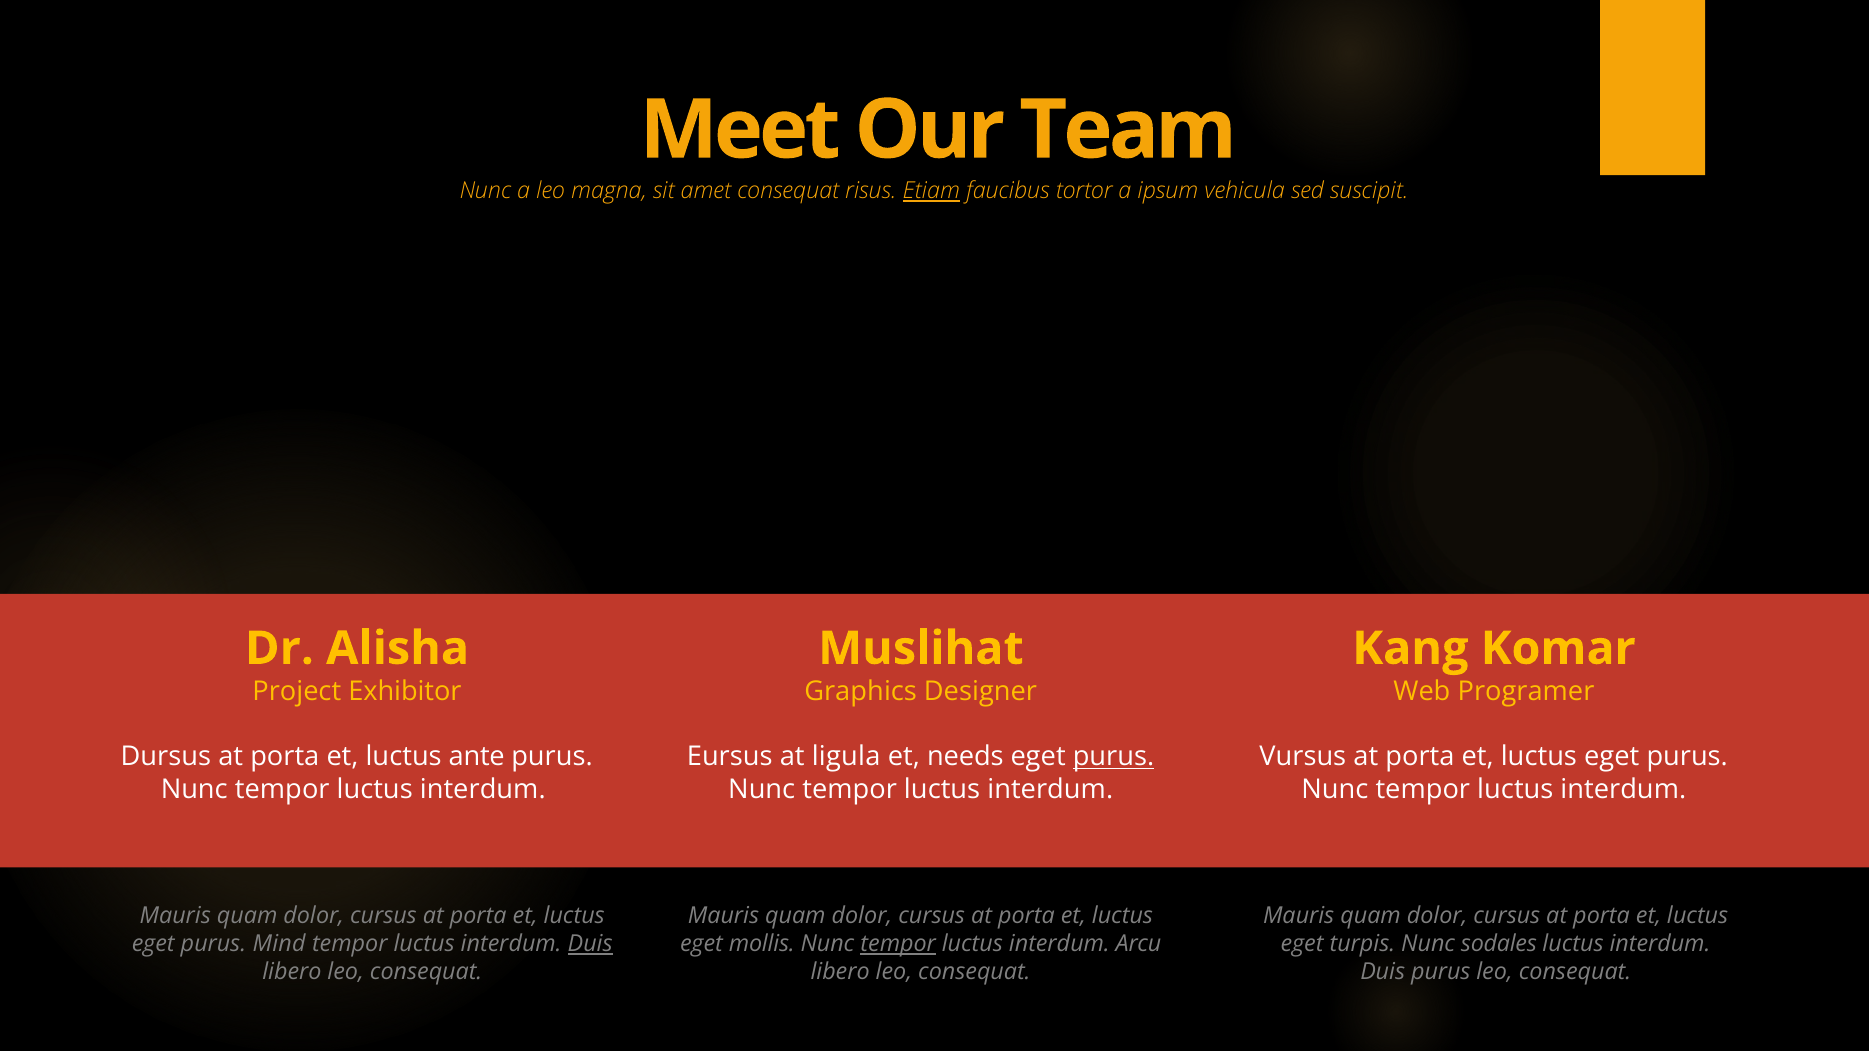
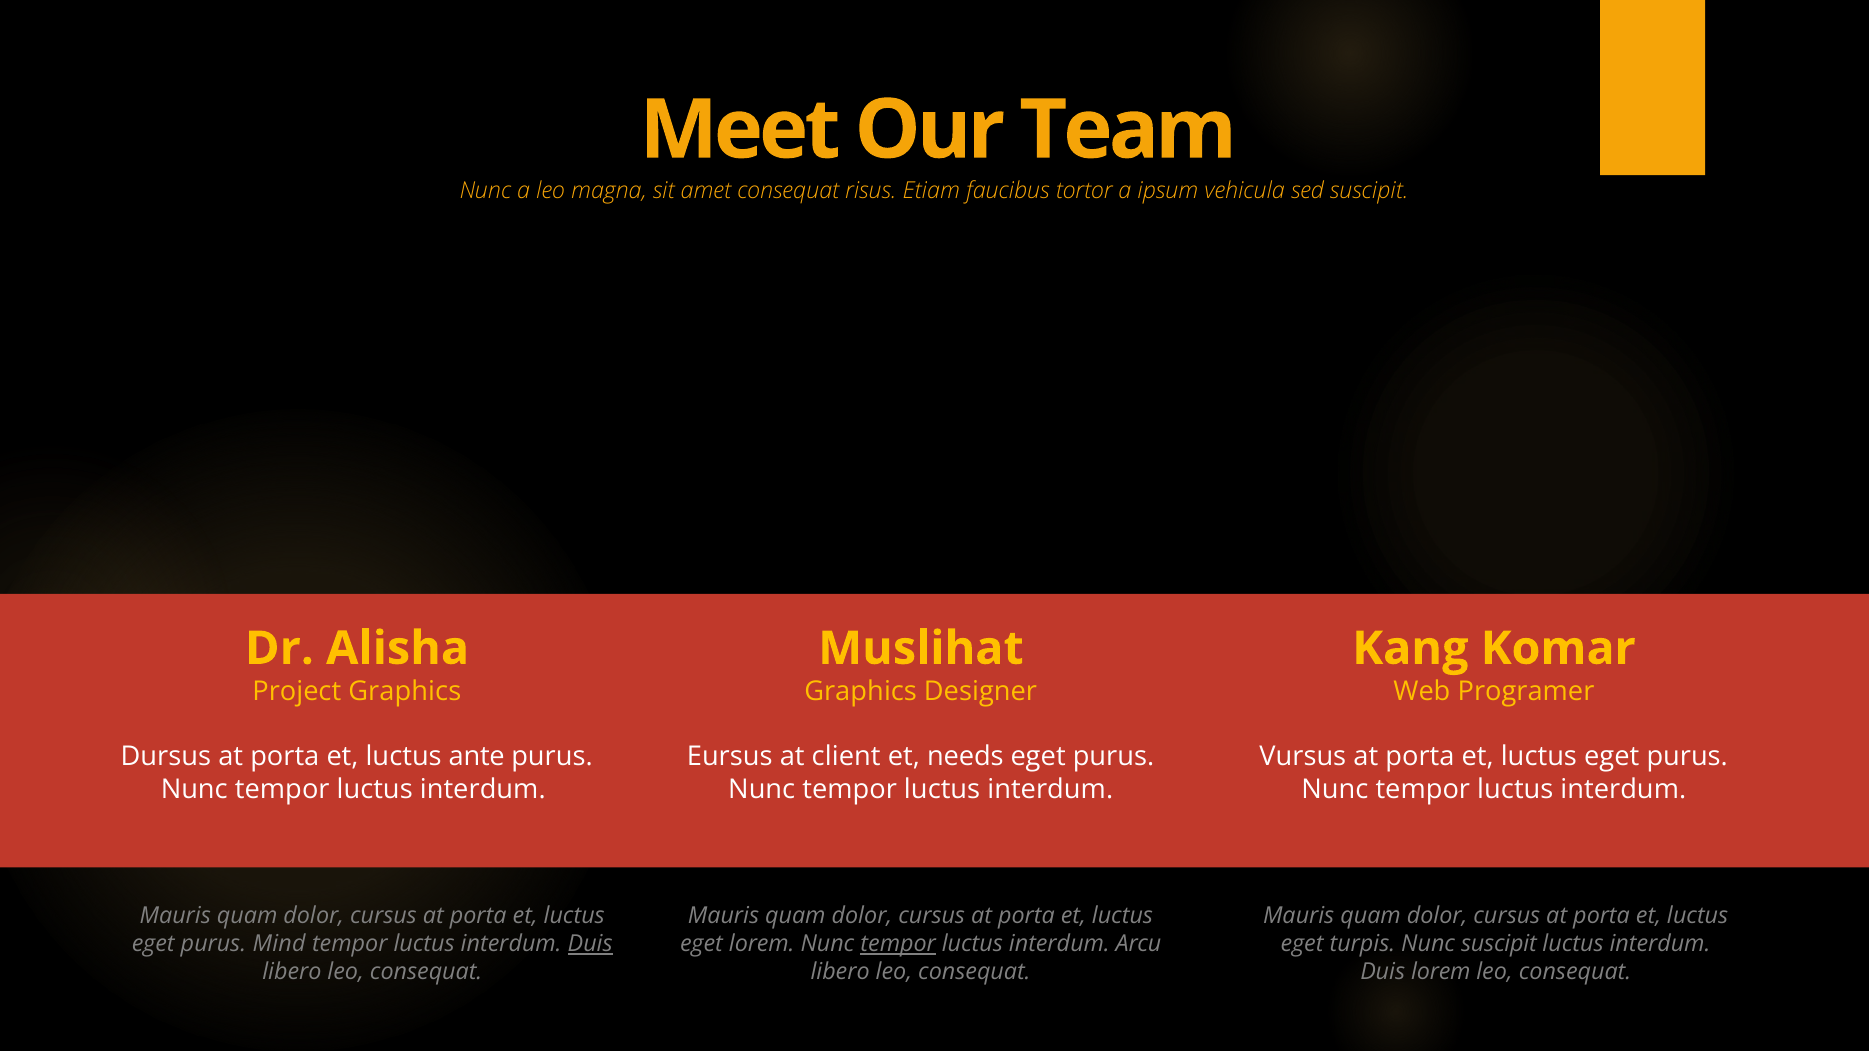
Etiam underline: present -> none
Project Exhibitor: Exhibitor -> Graphics
ligula: ligula -> client
purus at (1113, 757) underline: present -> none
eget mollis: mollis -> lorem
Nunc sodales: sodales -> suscipit
Duis purus: purus -> lorem
